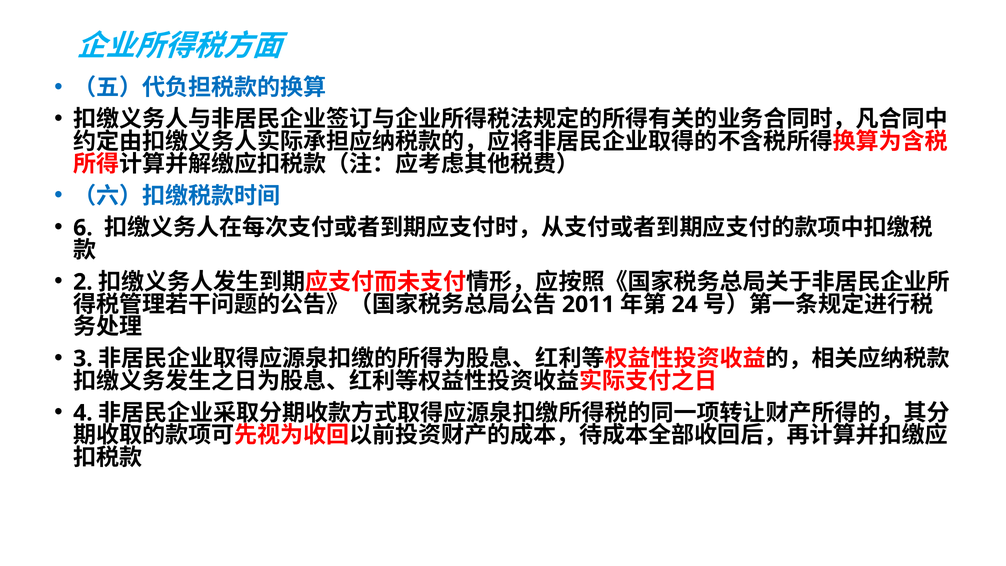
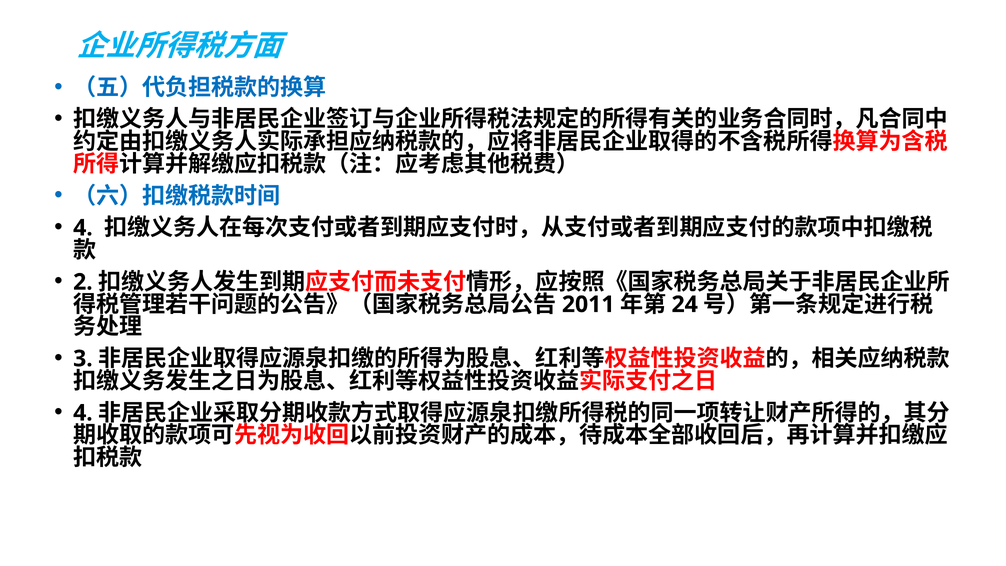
6 at (83, 228): 6 -> 4
